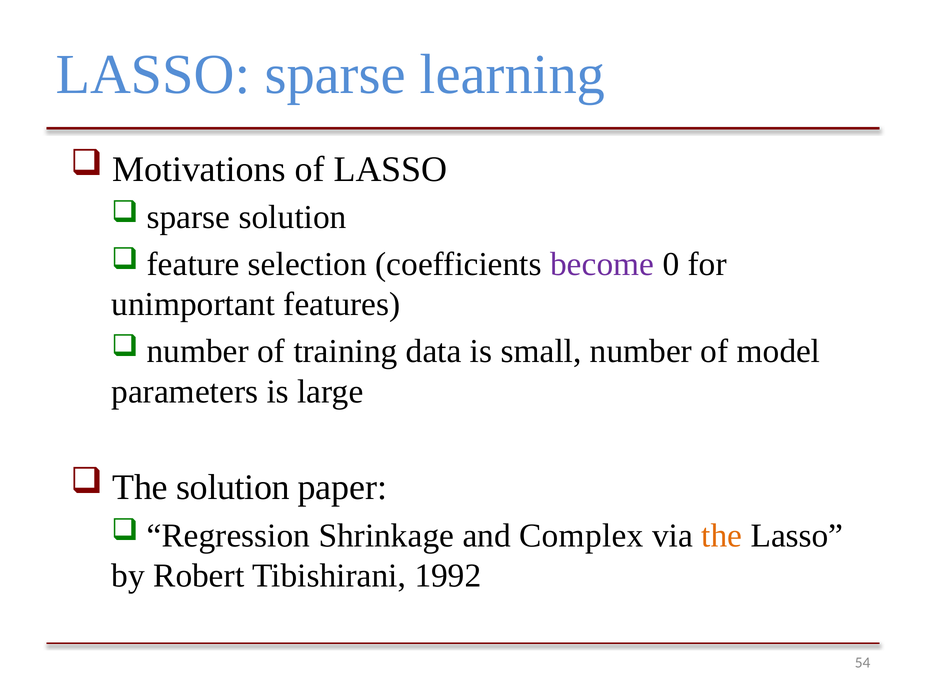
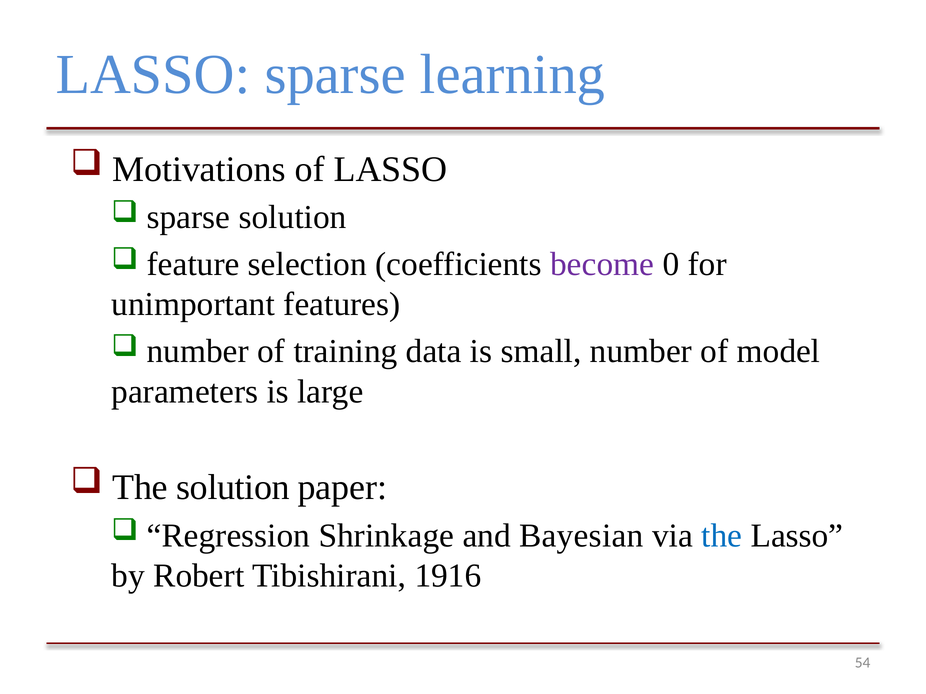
Complex: Complex -> Bayesian
the at (722, 536) colour: orange -> blue
1992: 1992 -> 1916
